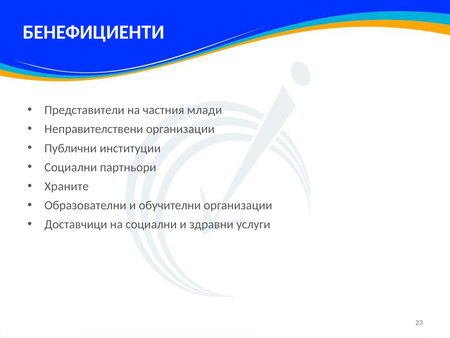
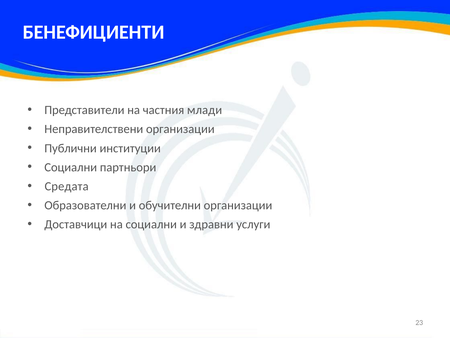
Храните: Храните -> Средата
